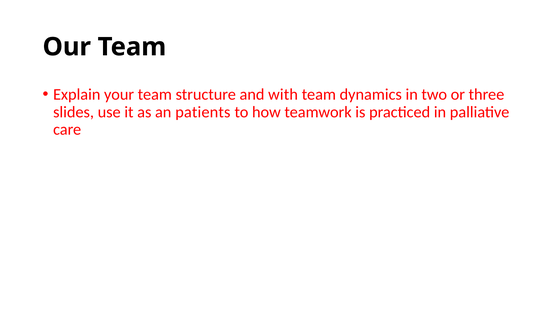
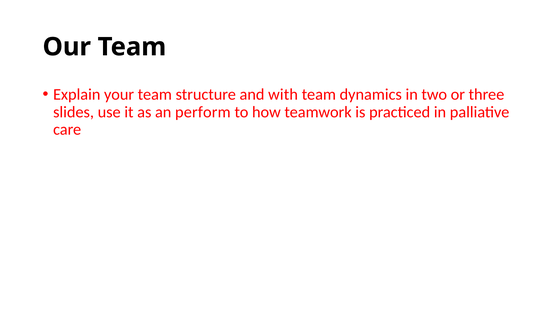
patients: patients -> perform
